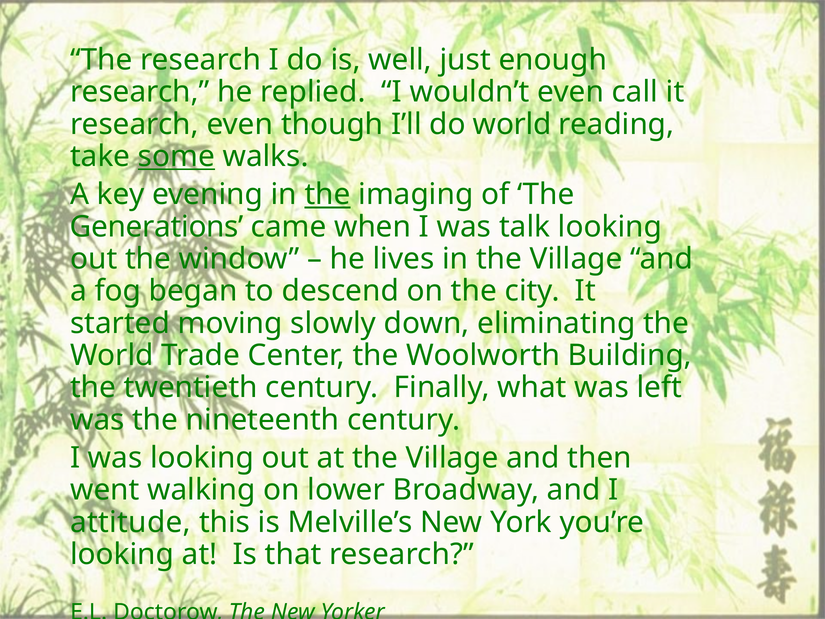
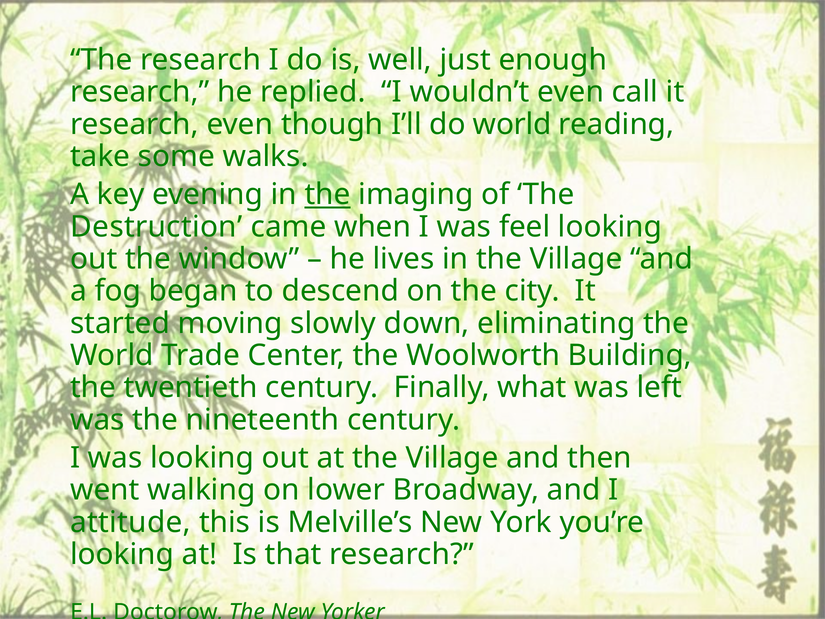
some underline: present -> none
Generations: Generations -> Destruction
talk: talk -> feel
